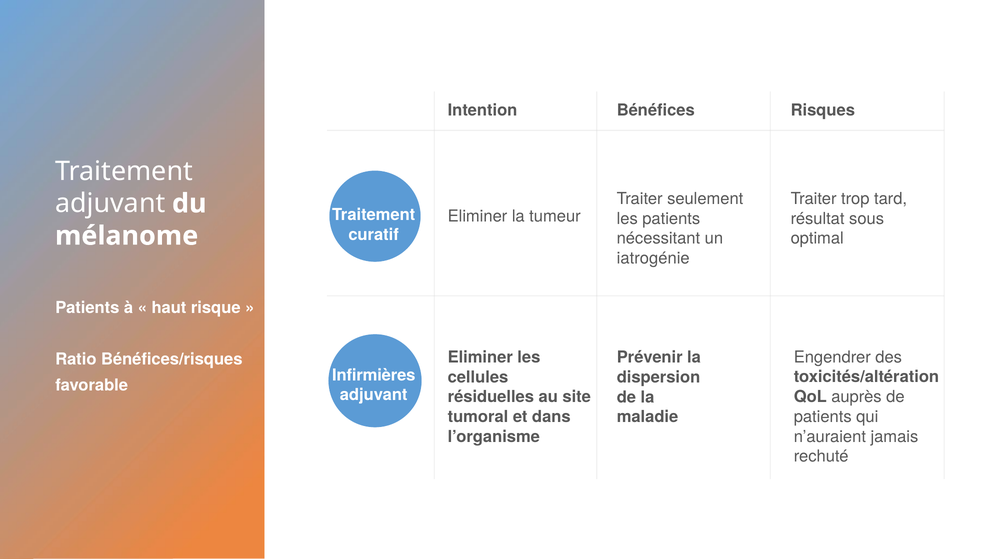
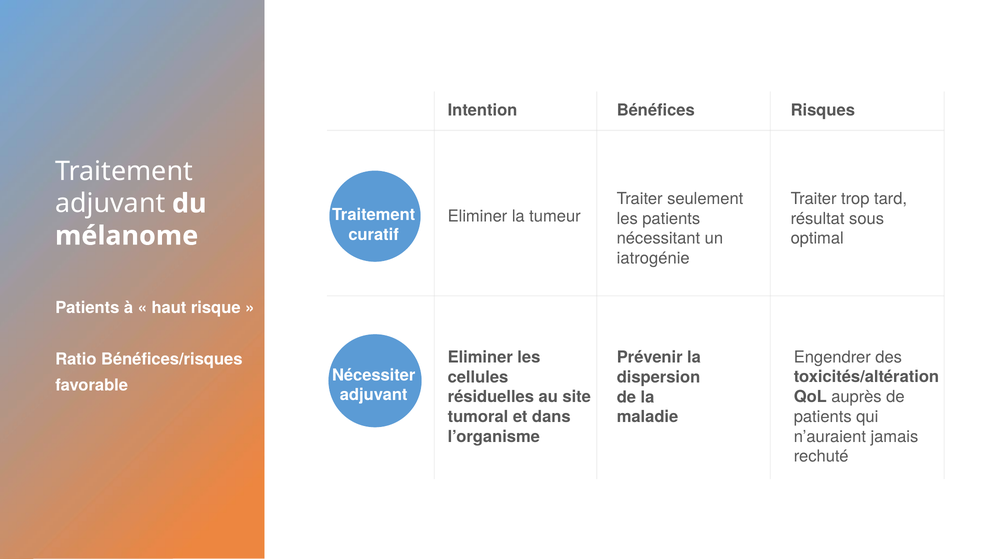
Infirmières: Infirmières -> Nécessiter
